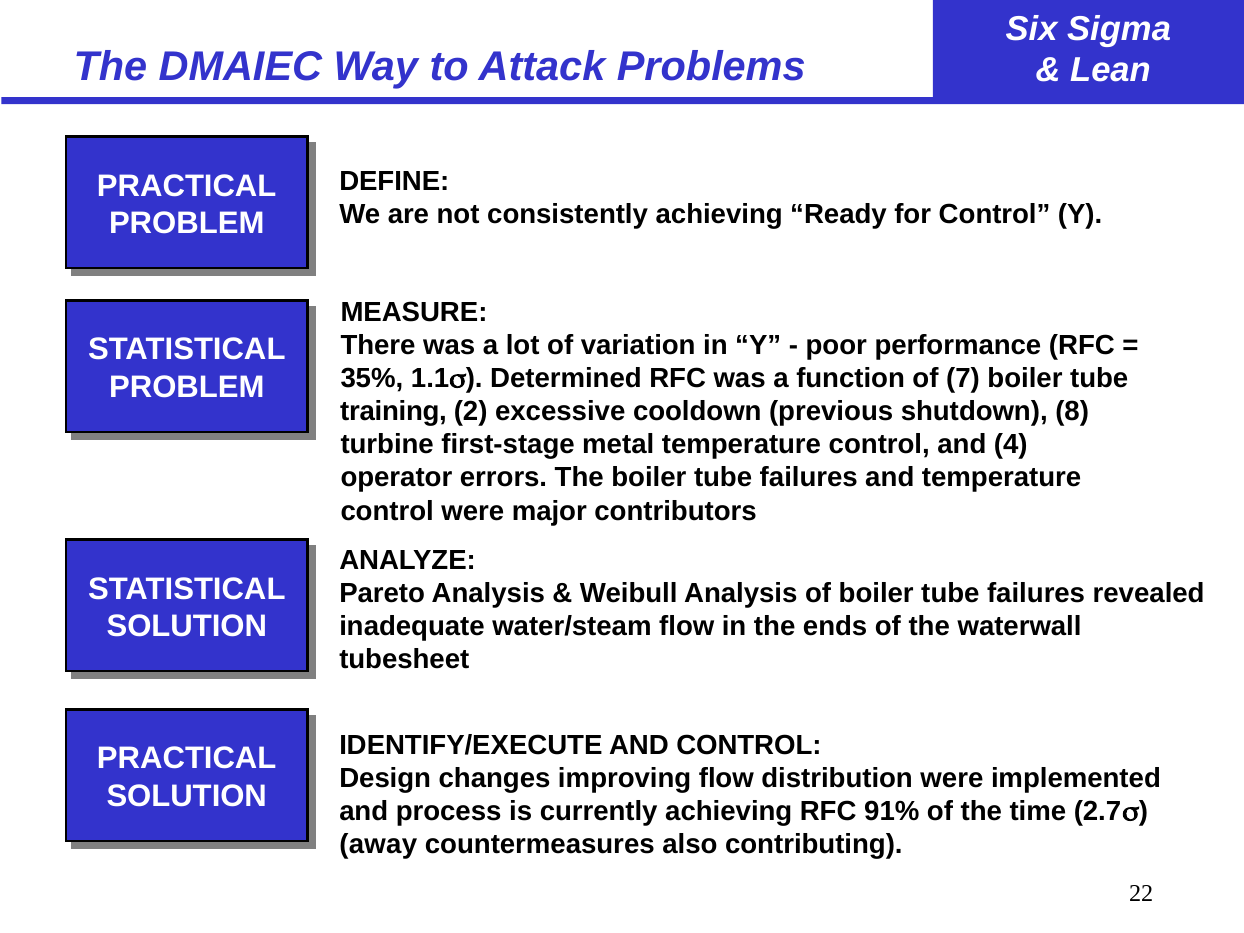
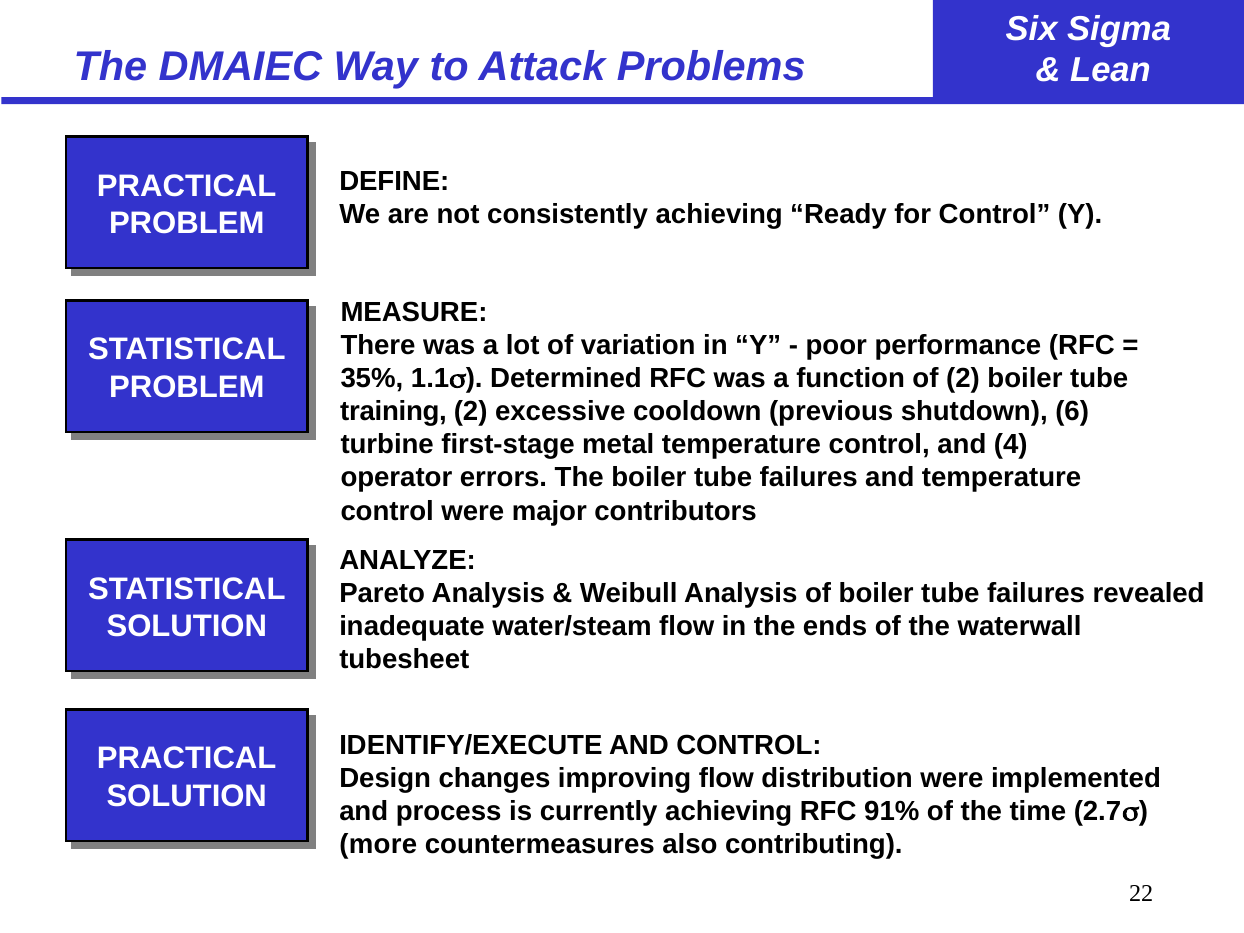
of 7: 7 -> 2
8: 8 -> 6
away: away -> more
